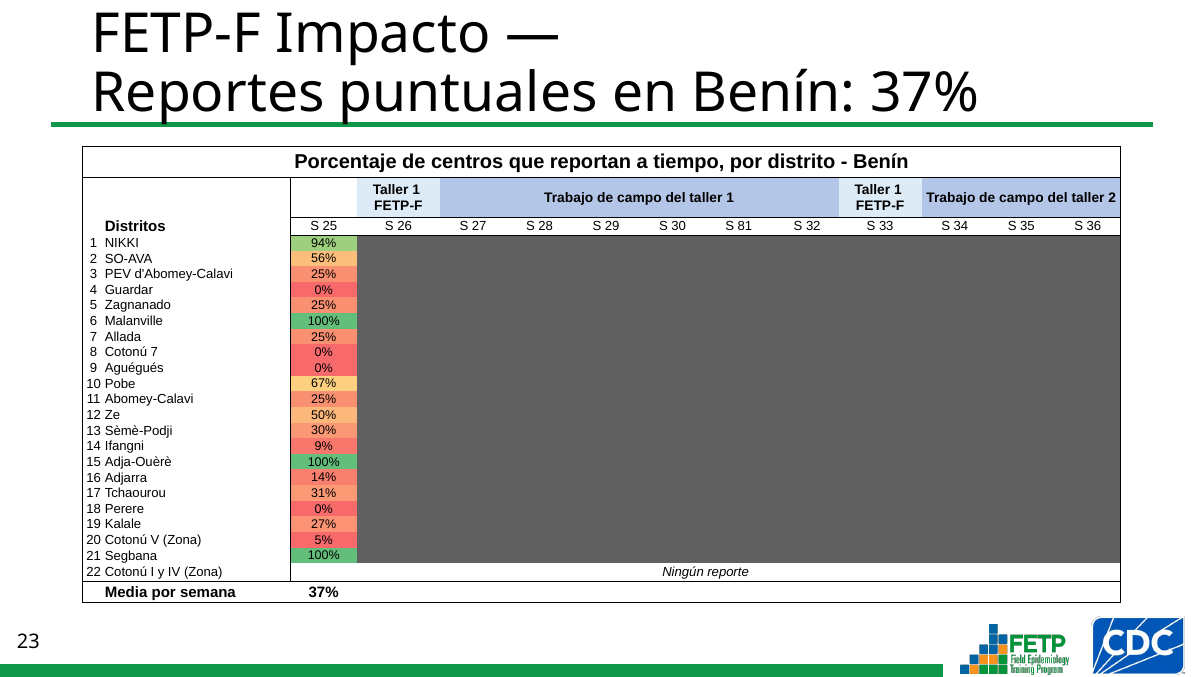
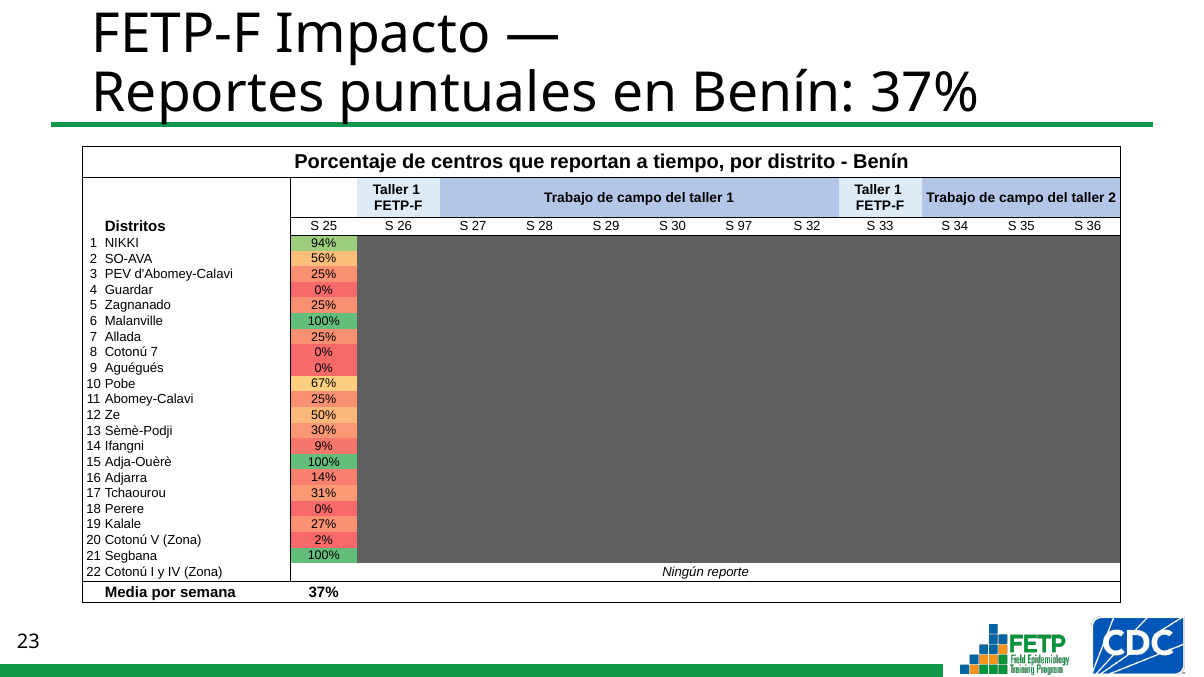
81: 81 -> 97
5%: 5% -> 2%
